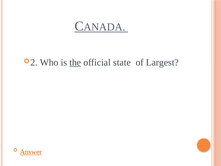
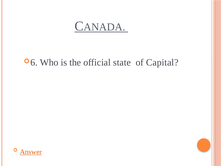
2: 2 -> 6
the underline: present -> none
Largest: Largest -> Capital
